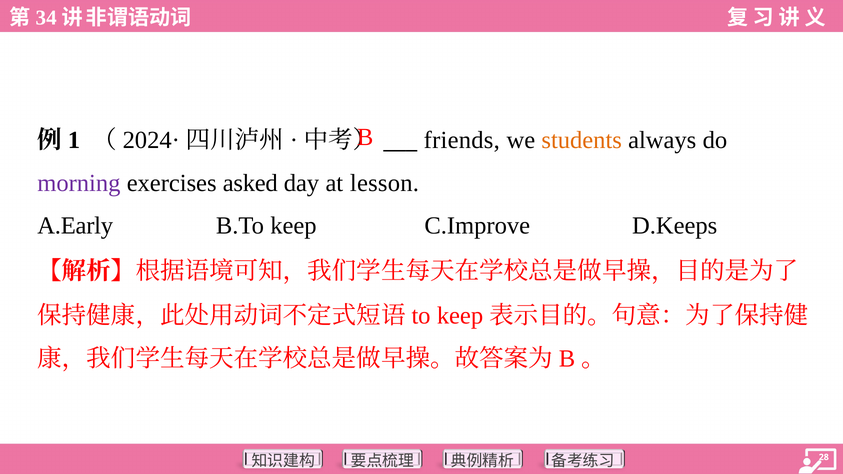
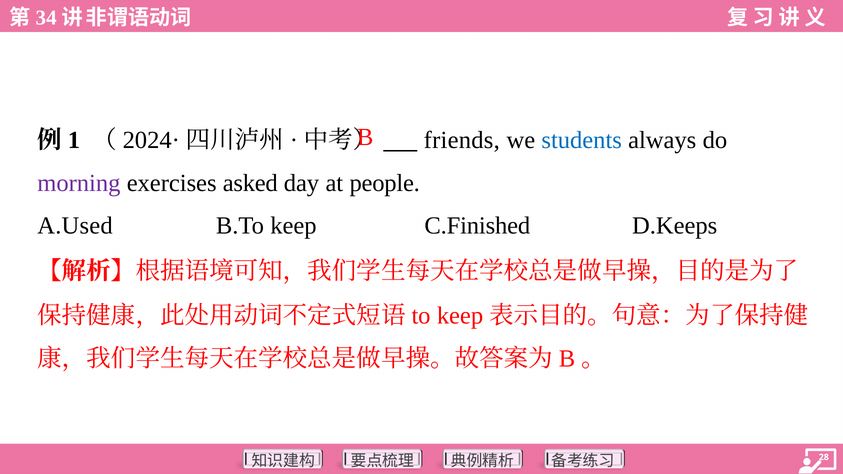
students colour: orange -> blue
lesson: lesson -> people
A.Early: A.Early -> A.Used
C.Improve: C.Improve -> C.Finished
